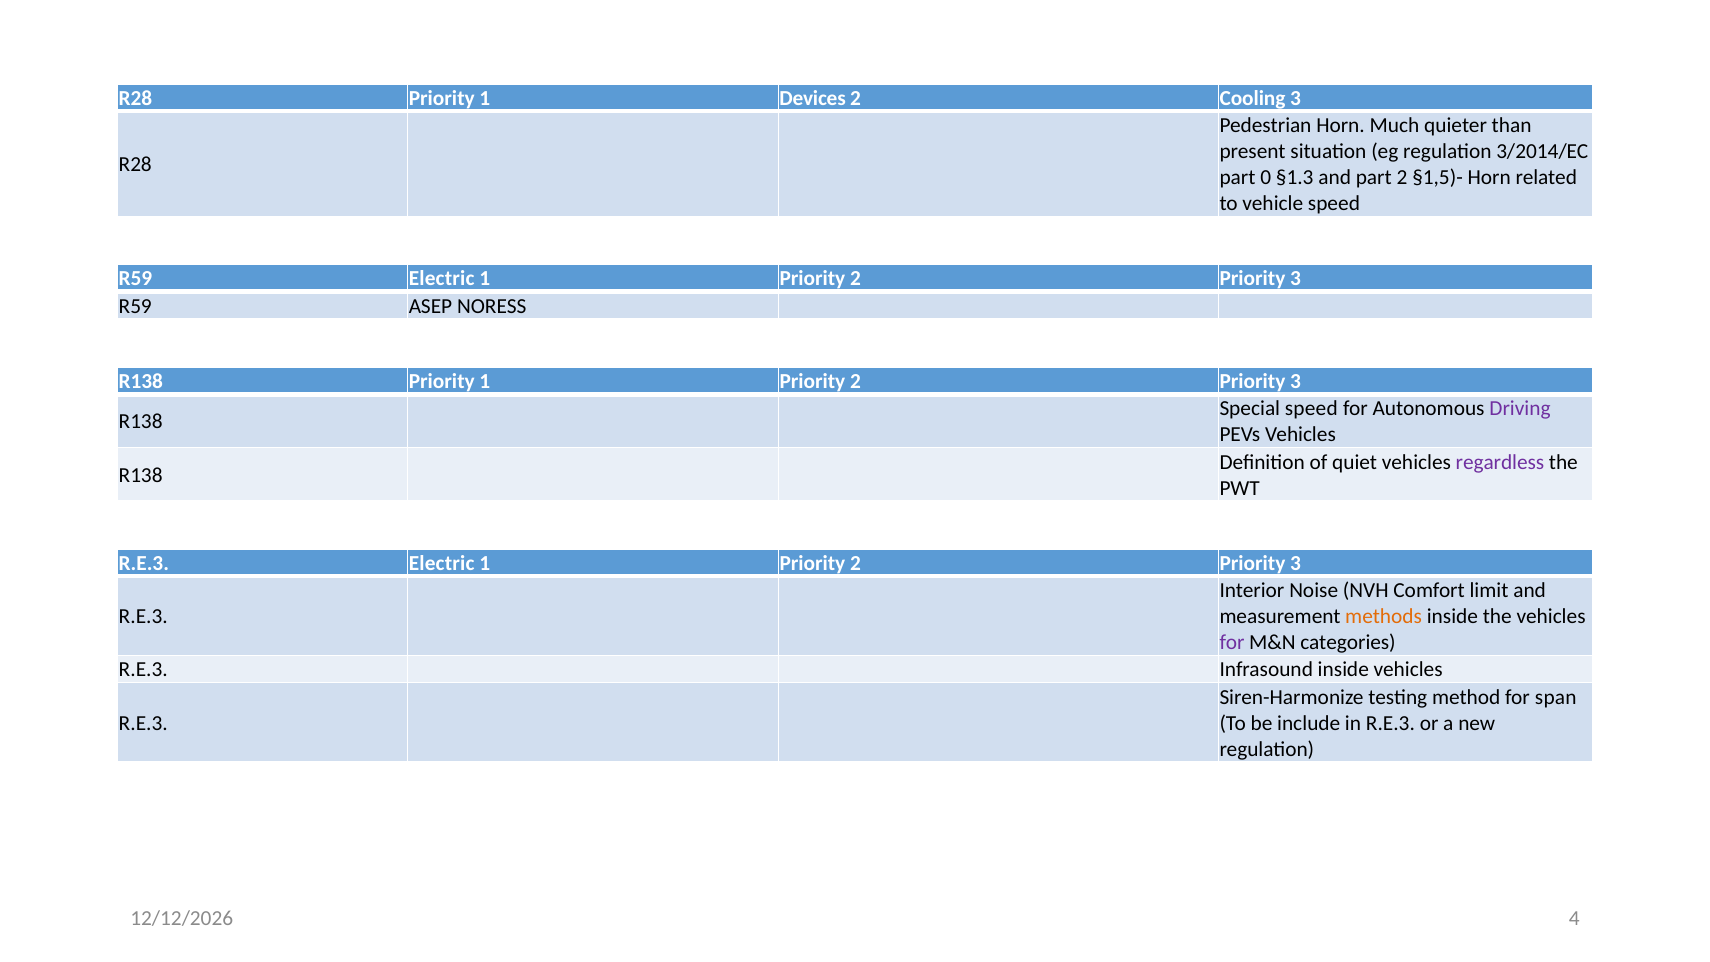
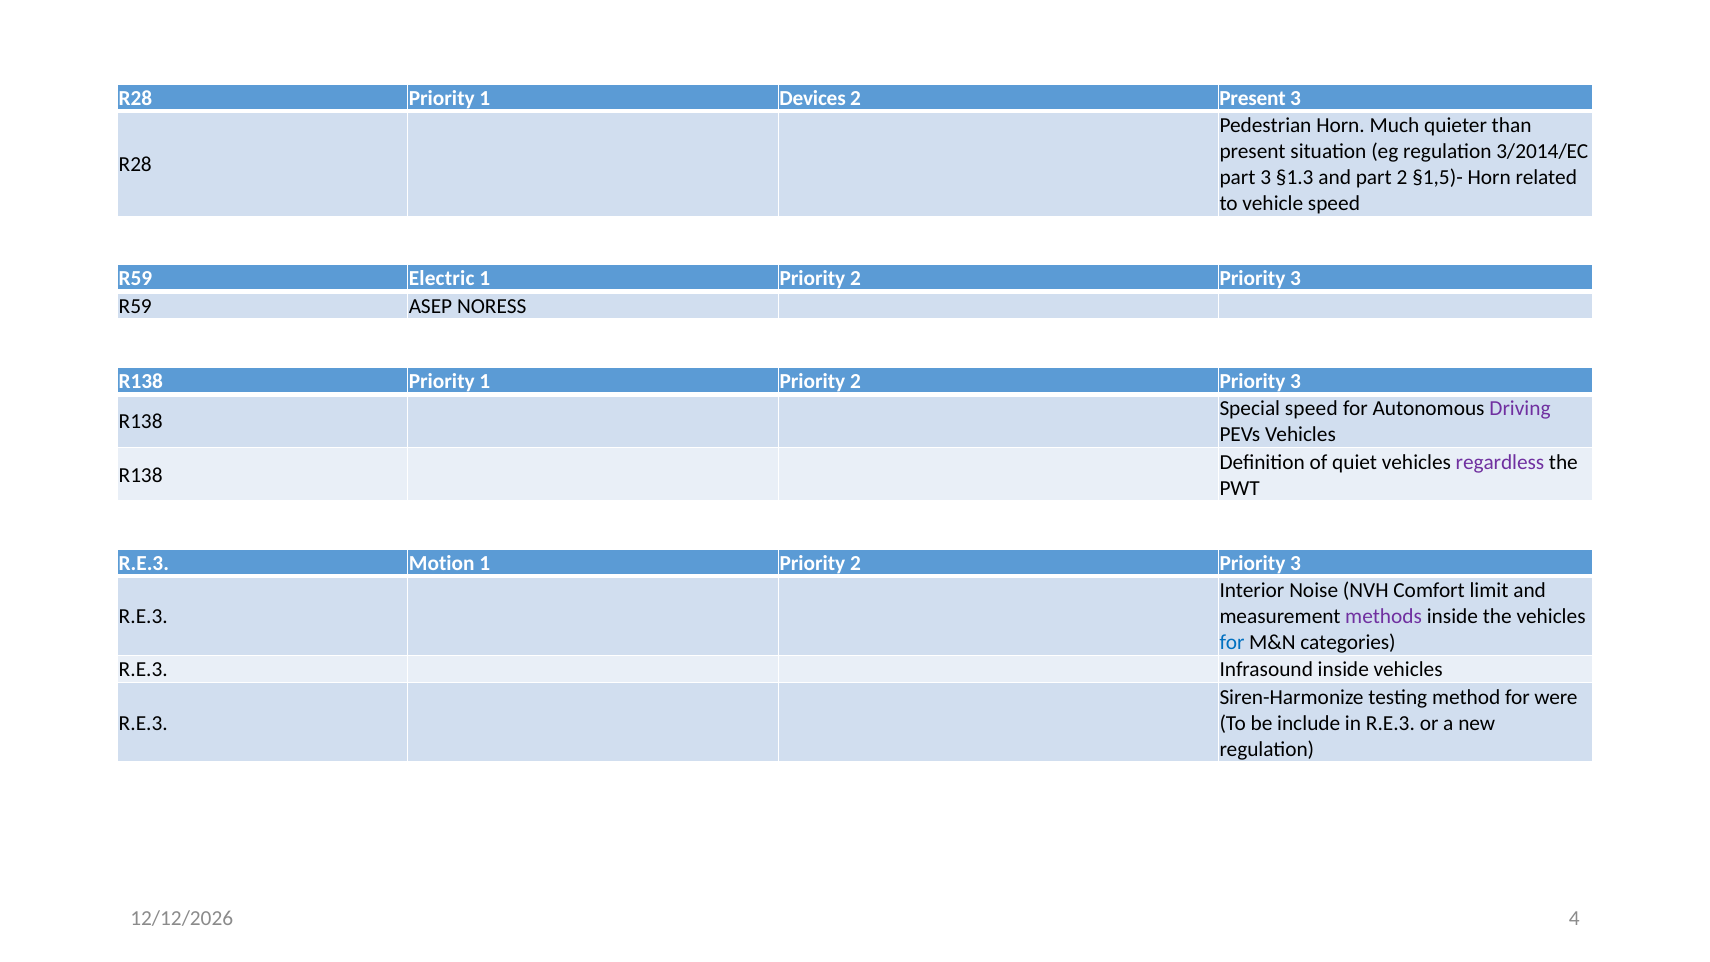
2 Cooling: Cooling -> Present
part 0: 0 -> 3
R.E.3 Electric: Electric -> Motion
methods colour: orange -> purple
for at (1232, 642) colour: purple -> blue
span: span -> were
